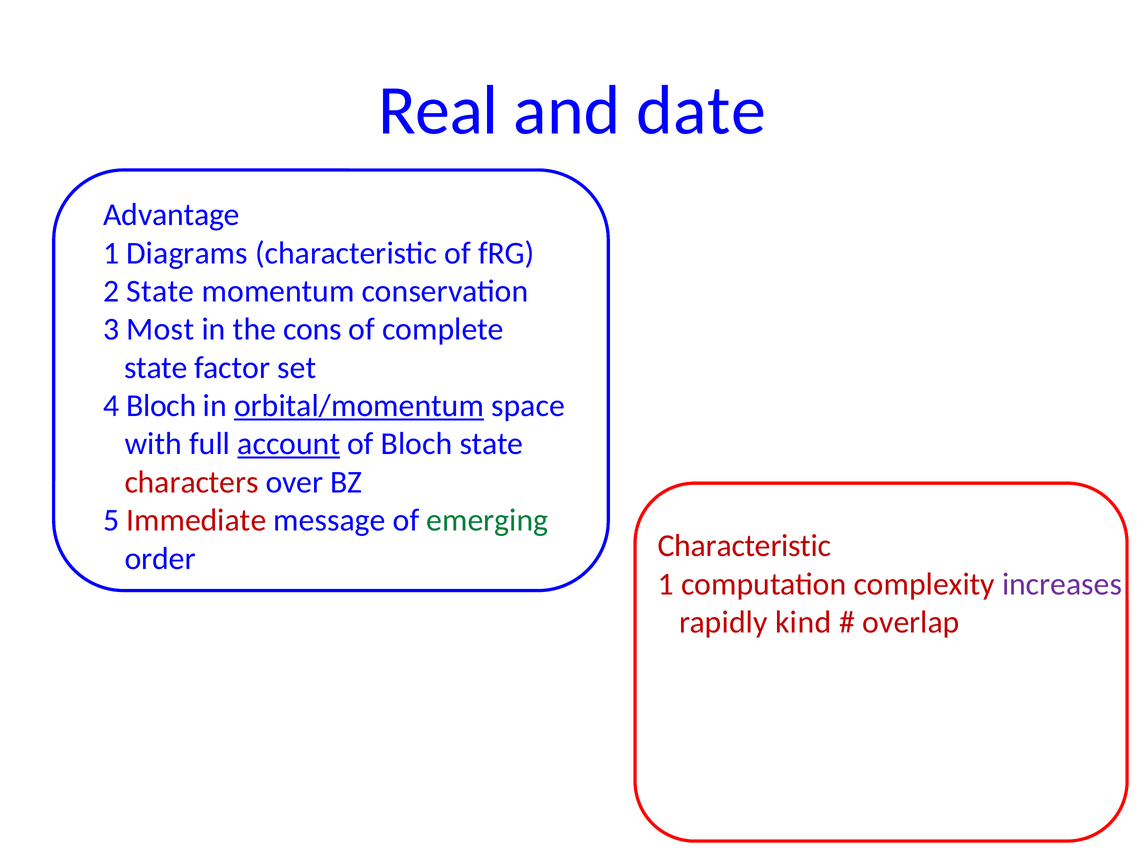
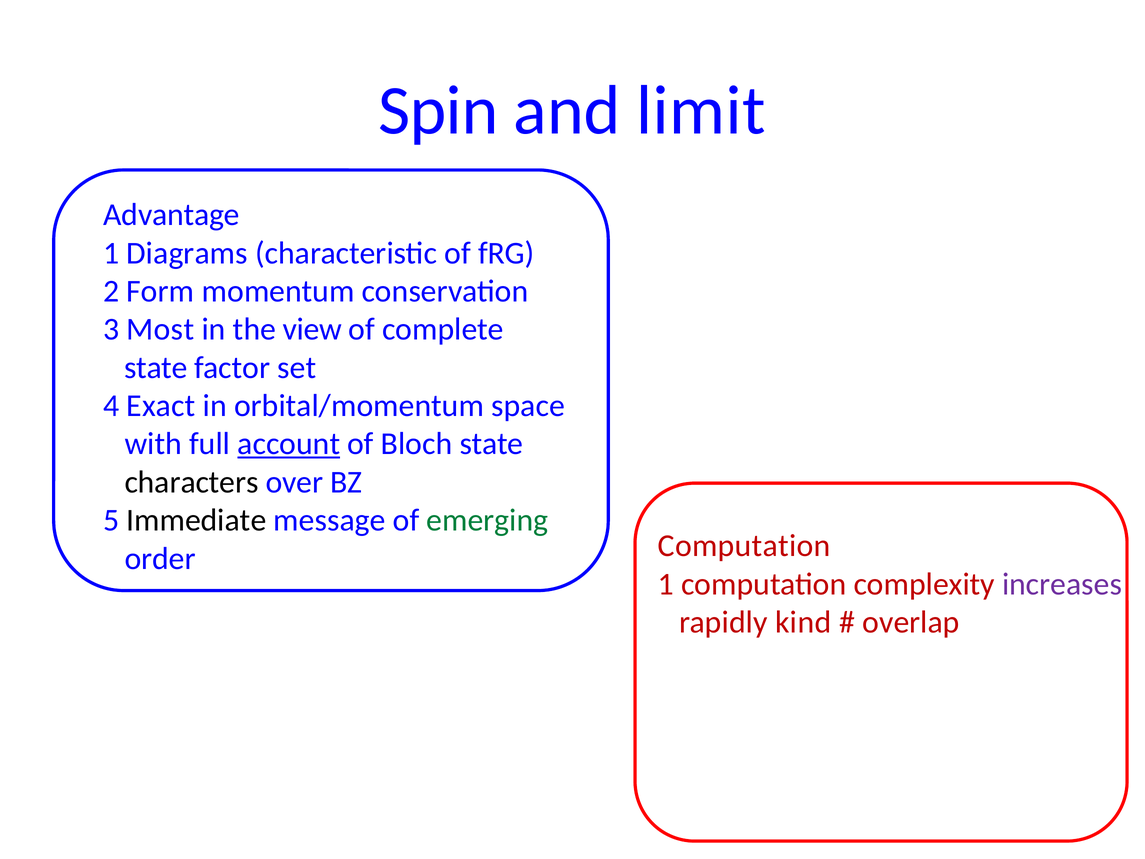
Real: Real -> Spin
date: date -> limit
2 State: State -> Form
cons: cons -> view
4 Bloch: Bloch -> Exact
orbital/momentum underline: present -> none
characters colour: red -> black
Immediate colour: red -> black
order Characteristic: Characteristic -> Computation
